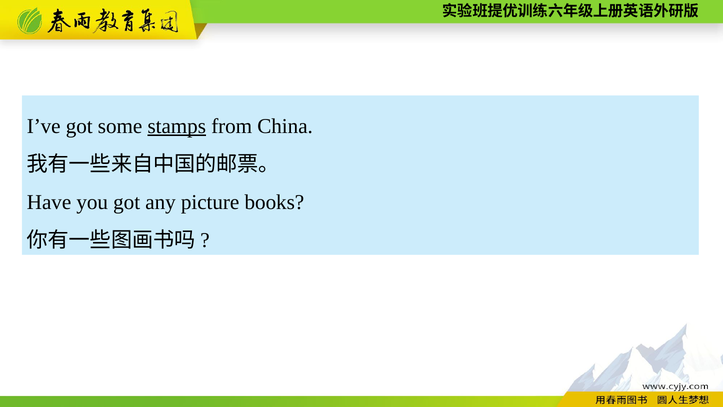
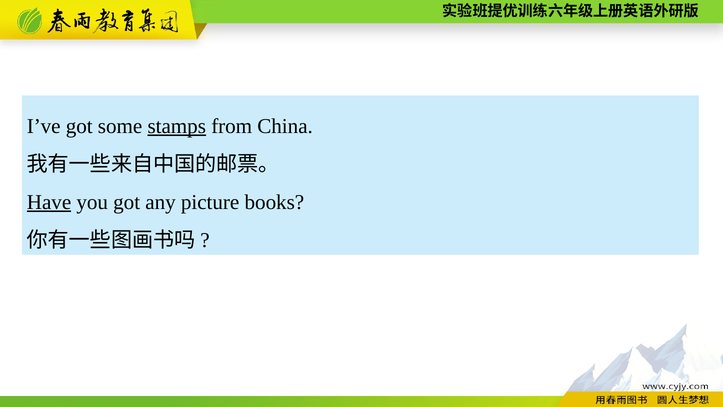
Have underline: none -> present
